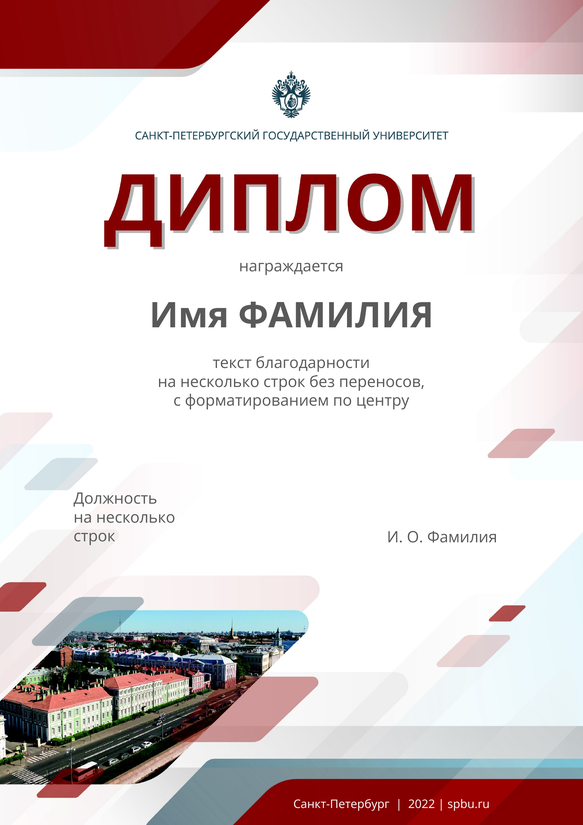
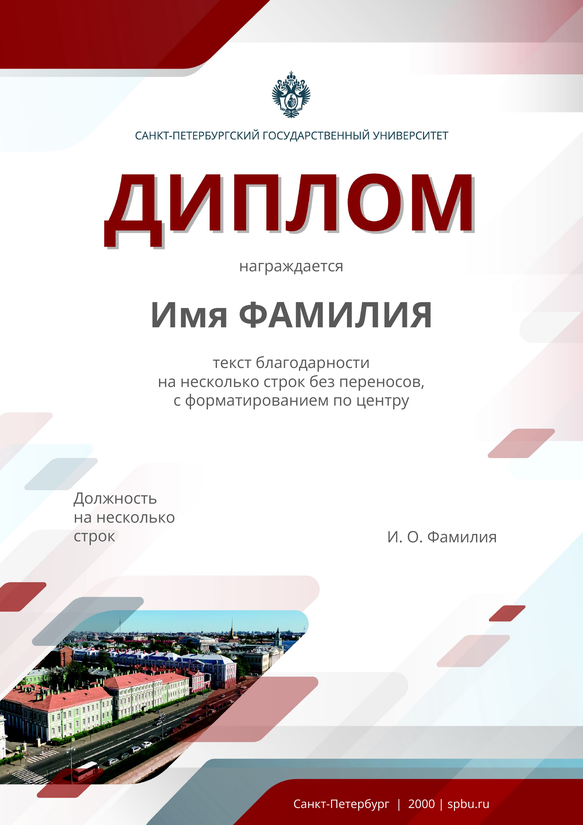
2022: 2022 -> 2000
